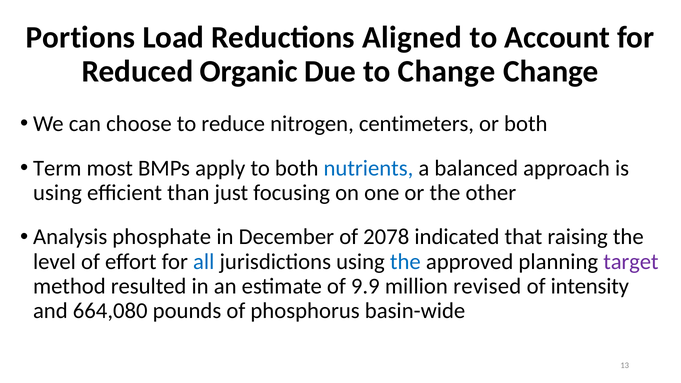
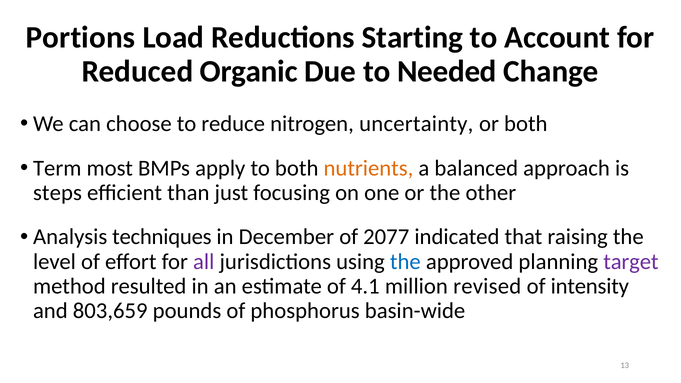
Aligned: Aligned -> Starting
to Change: Change -> Needed
centimeters: centimeters -> uncertainty
nutrients colour: blue -> orange
using at (57, 193): using -> steps
phosphate: phosphate -> techniques
2078: 2078 -> 2077
all colour: blue -> purple
9.9: 9.9 -> 4.1
664,080: 664,080 -> 803,659
